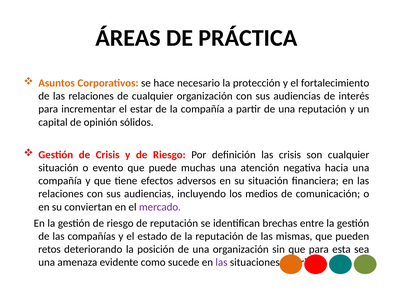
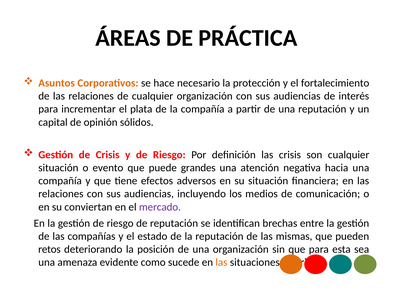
estar: estar -> plata
muchas: muchas -> grandes
las at (221, 263) colour: purple -> orange
